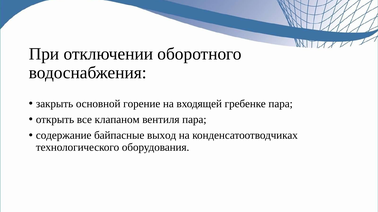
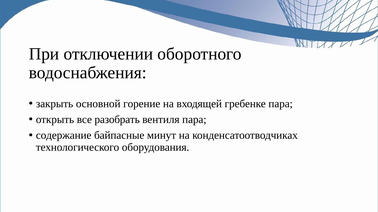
клапаном: клапаном -> разобрать
выход: выход -> минут
